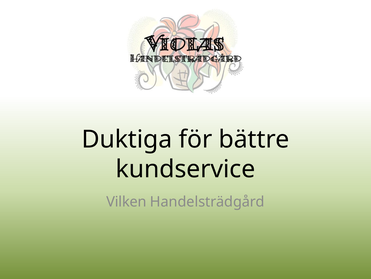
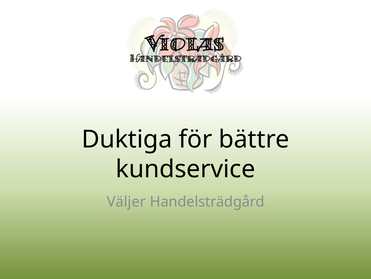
Vilken: Vilken -> Väljer
